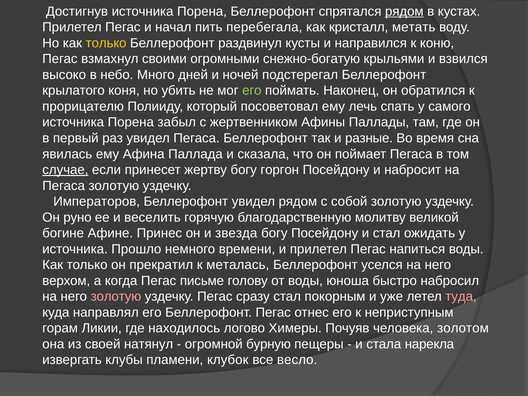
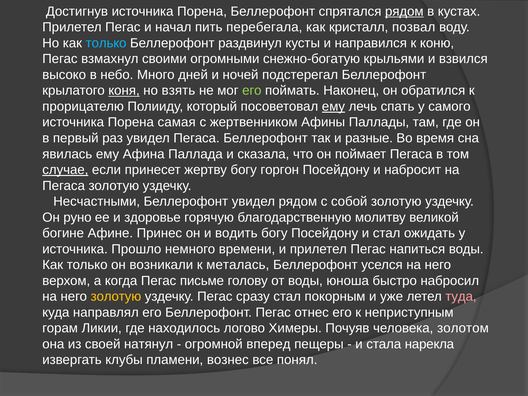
метать: метать -> позвал
только at (106, 43) colour: yellow -> light blue
коня underline: none -> present
убить: убить -> взять
ему at (333, 106) underline: none -> present
забыл: забыл -> самая
Императоров: Императоров -> Несчастными
веселить: веселить -> здоровье
звезда: звезда -> водить
прекратил: прекратил -> возникали
золотую at (116, 297) colour: pink -> yellow
бурную: бурную -> вперед
клубок: клубок -> вознес
весло: весло -> понял
